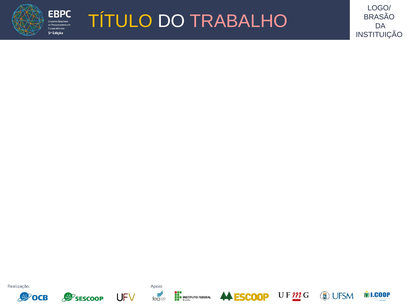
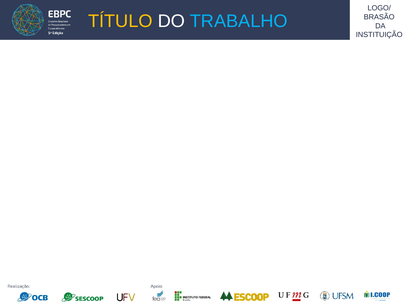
TRABALHO colour: pink -> light blue
